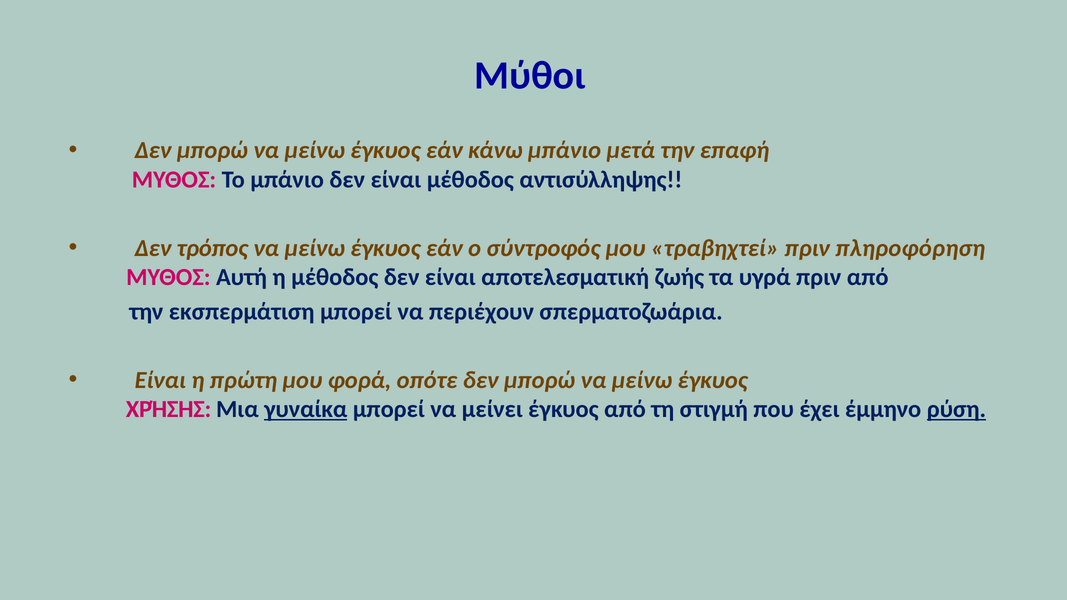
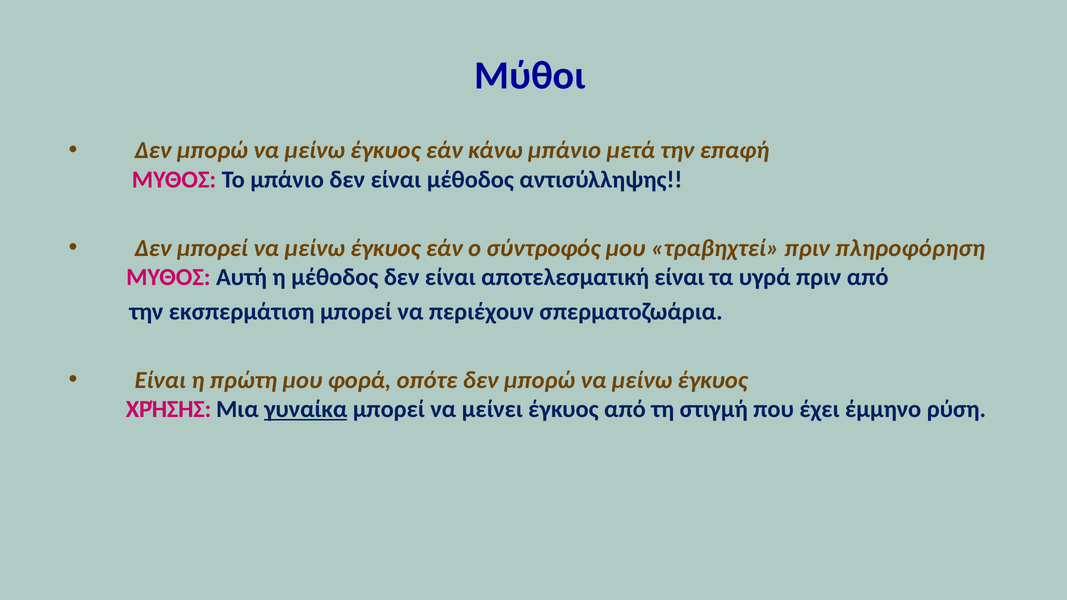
Δεν τρόπος: τρόπος -> μπορεί
αποτελεσματική ζωής: ζωής -> είναι
ρύση underline: present -> none
